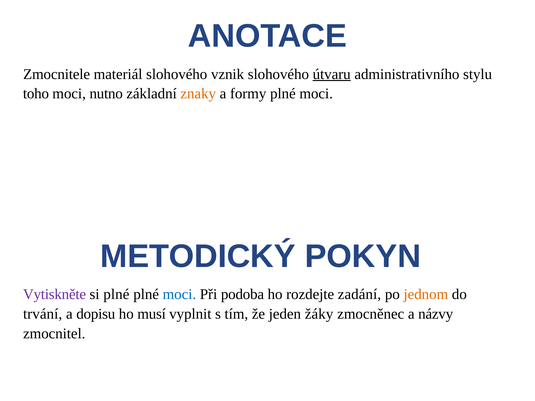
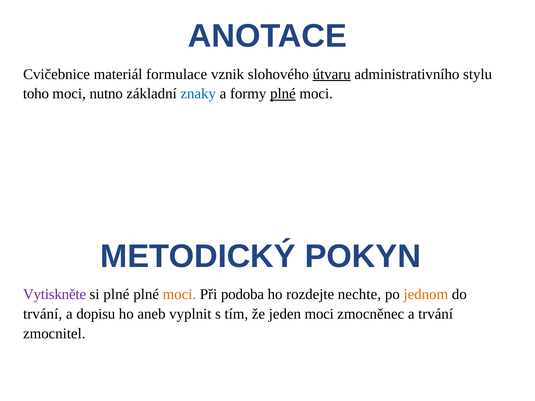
Zmocnitele: Zmocnitele -> Cvičebnice
materiál slohového: slohového -> formulace
znaky colour: orange -> blue
plné at (283, 94) underline: none -> present
moci at (179, 294) colour: blue -> orange
zadání: zadání -> nechte
musí: musí -> aneb
jeden žáky: žáky -> moci
a názvy: názvy -> trvání
